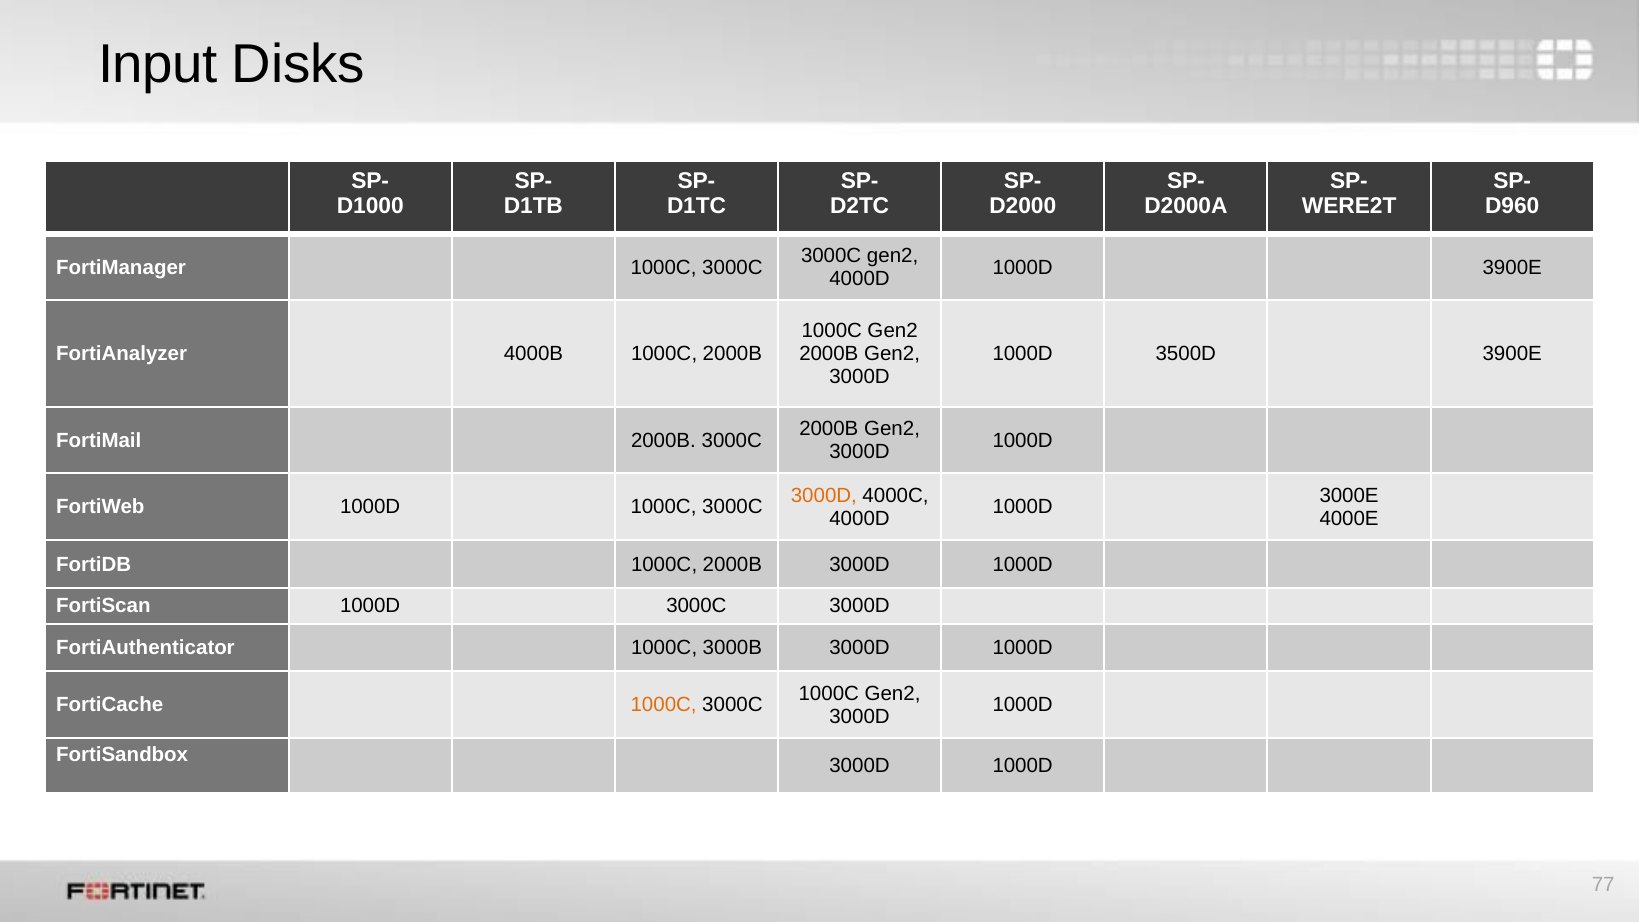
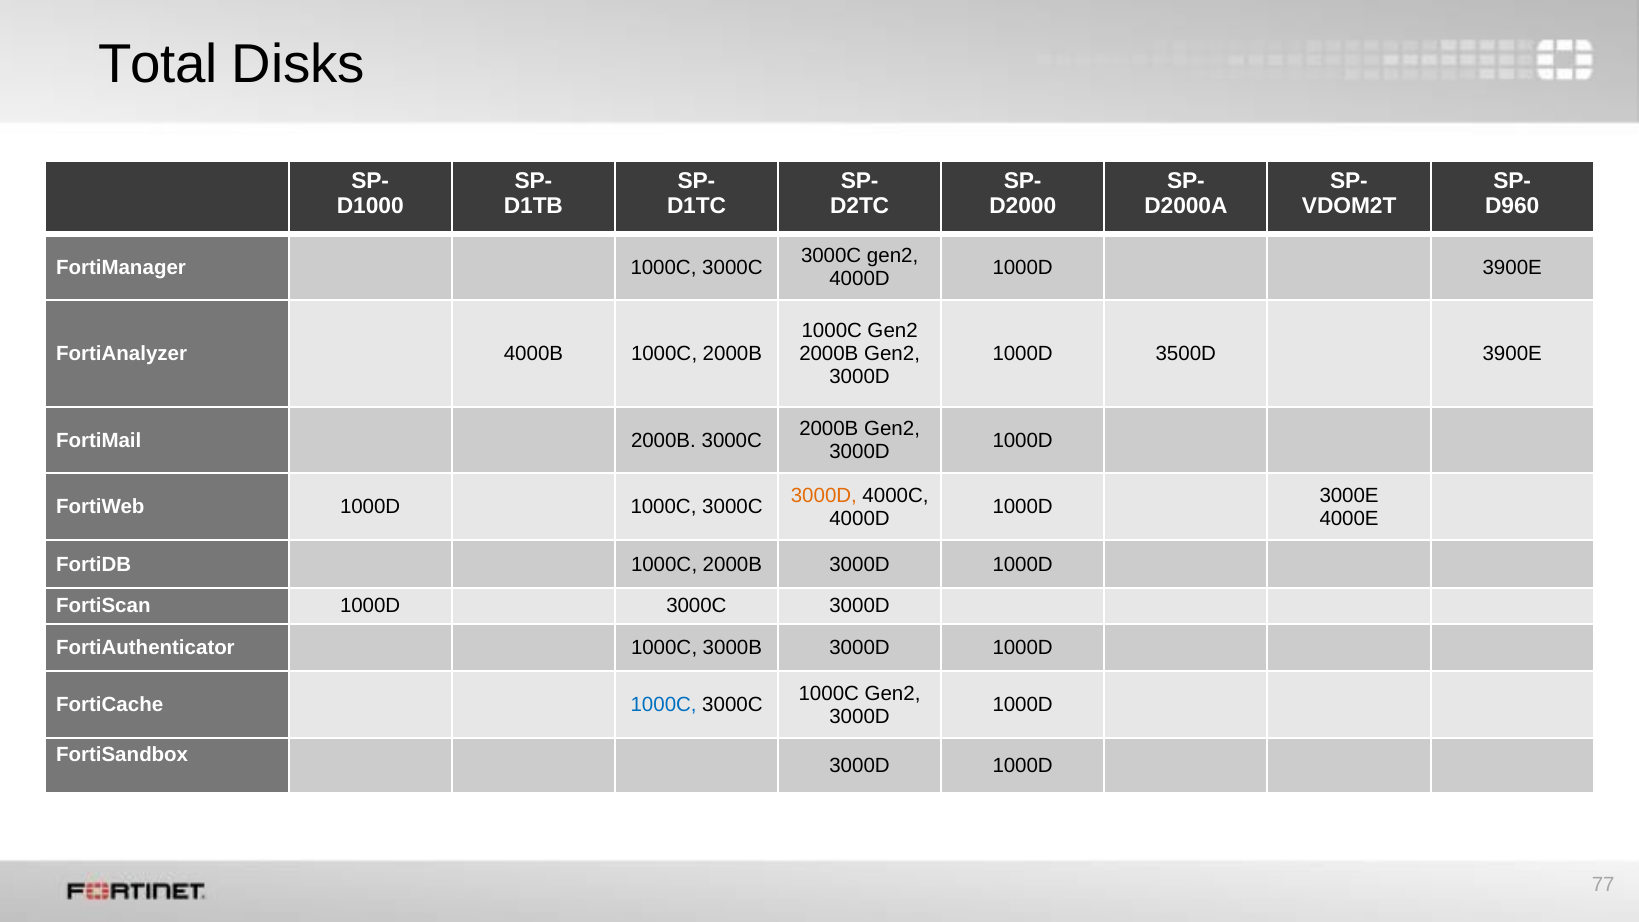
Input: Input -> Total
WERE2T: WERE2T -> VDOM2T
1000C at (664, 705) colour: orange -> blue
